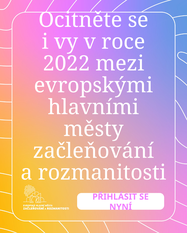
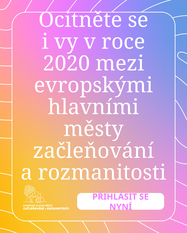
2022: 2022 -> 2020
